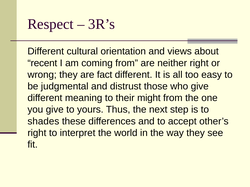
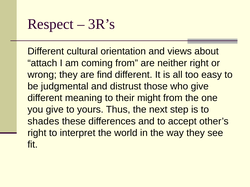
recent: recent -> attach
fact: fact -> find
